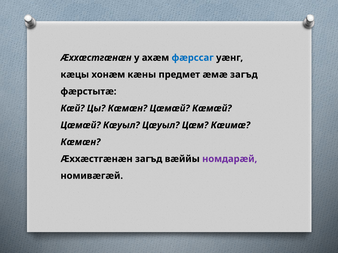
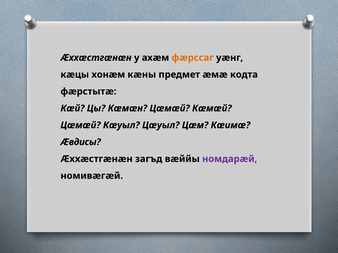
фæрссаг colour: blue -> orange
æмæ загъд: загъд -> кодта
Кæмæн at (81, 142): Кæмæн -> Æвдисы
